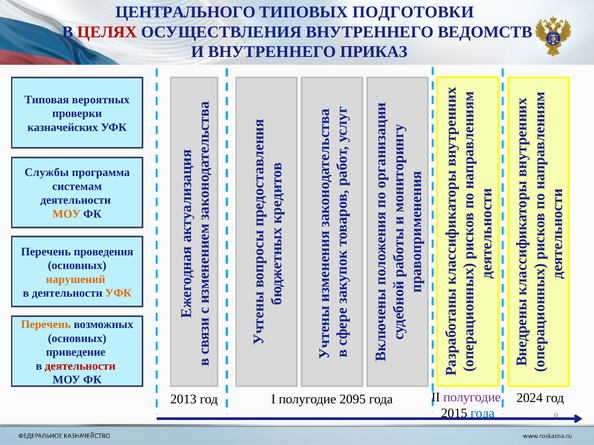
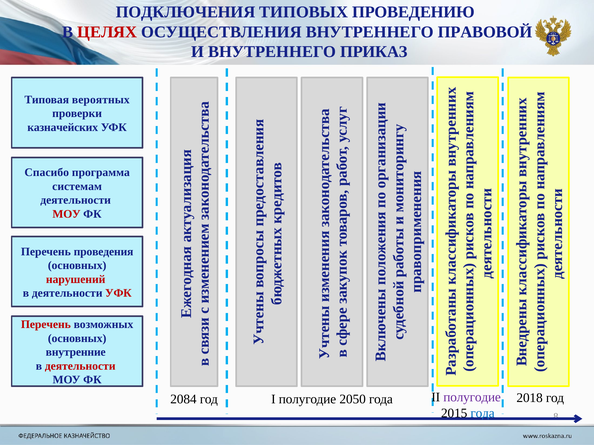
ЦЕНТРАЛЬНОГО: ЦЕНТРАЛЬНОГО -> ПОДКЛЮЧЕНИЯ
ПОДГОТОВКИ: ПОДГОТОВКИ -> ПРОВЕДЕНИЮ
ВЕДОМСТВ: ВЕДОМСТВ -> ПРАВОВОЙ
Службы: Службы -> Спасибо
МОУ at (67, 214) colour: orange -> red
нарушений colour: orange -> red
УФК at (118, 293) colour: orange -> red
Перечень at (46, 325) colour: orange -> red
приведение: приведение -> внутренние
2024: 2024 -> 2018
2013: 2013 -> 2084
2095: 2095 -> 2050
